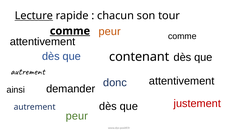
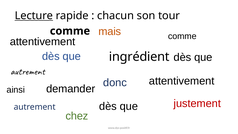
peur at (110, 31): peur -> mais
comme at (70, 31) underline: present -> none
contenant: contenant -> ingrédient
peur at (77, 116): peur -> chez
